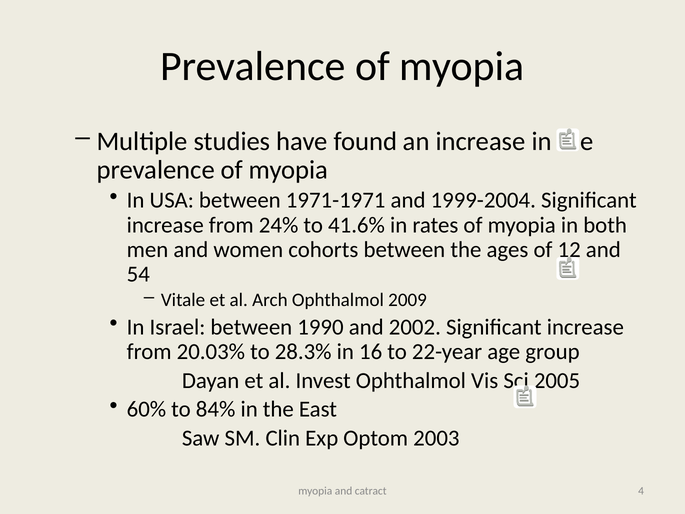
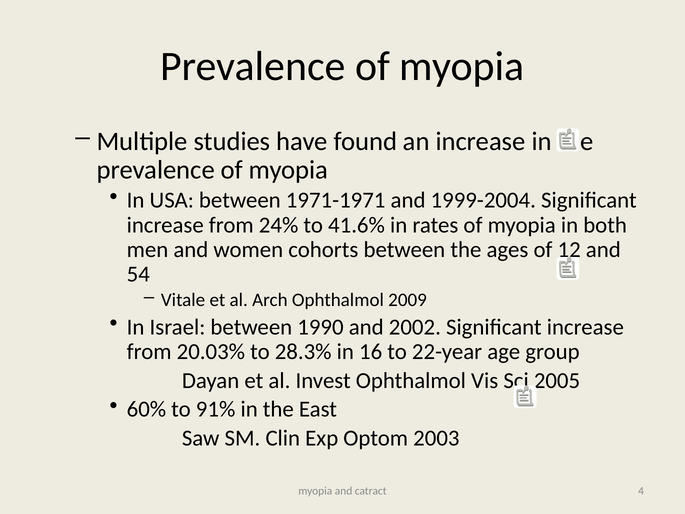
84%: 84% -> 91%
